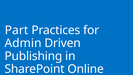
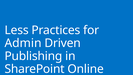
Part: Part -> Less
